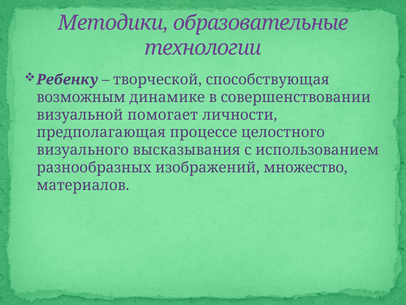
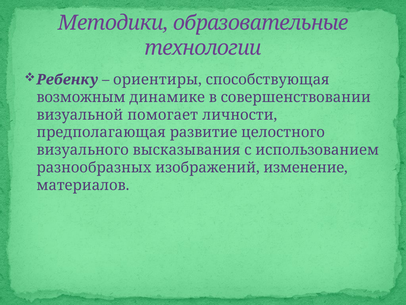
творческой: творческой -> ориентиры
процессе: процессе -> развитие
множество: множество -> изменение
